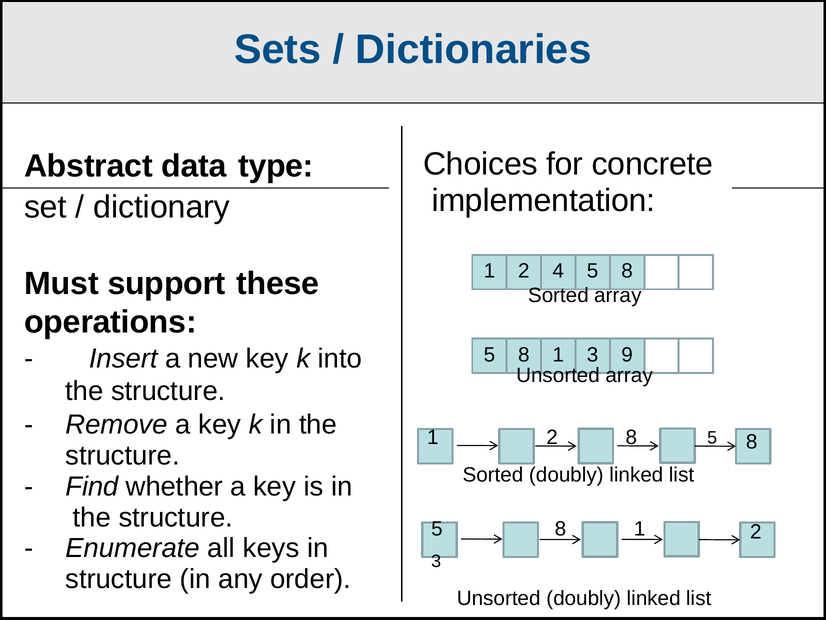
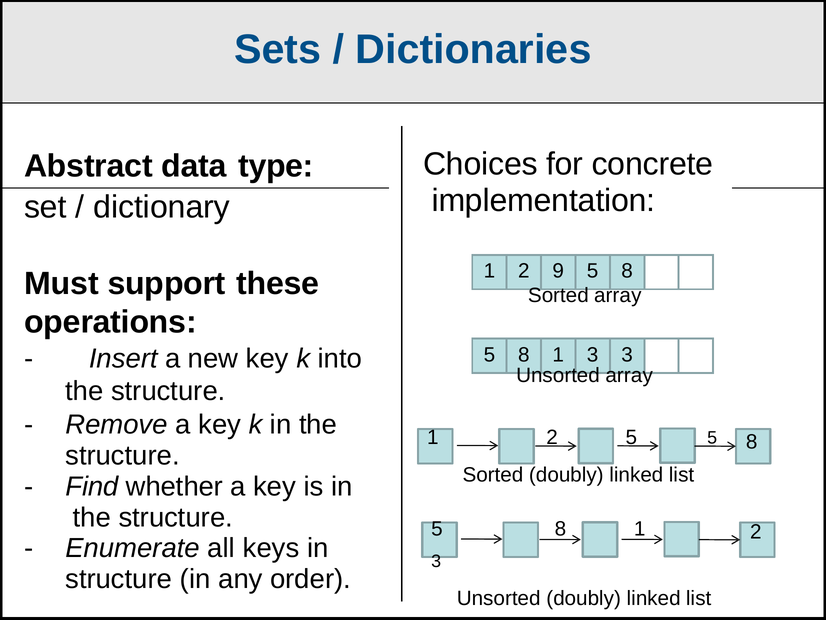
4: 4 -> 9
3 9: 9 -> 3
2 8: 8 -> 5
